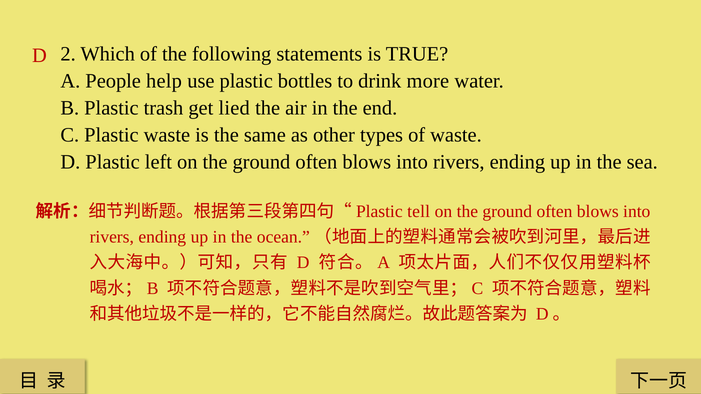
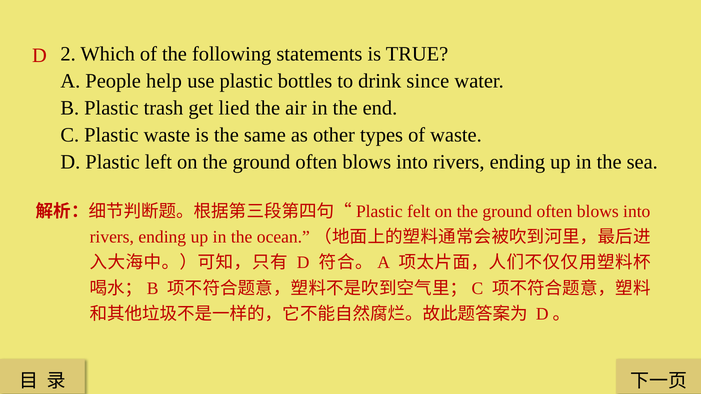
more: more -> since
tell: tell -> felt
